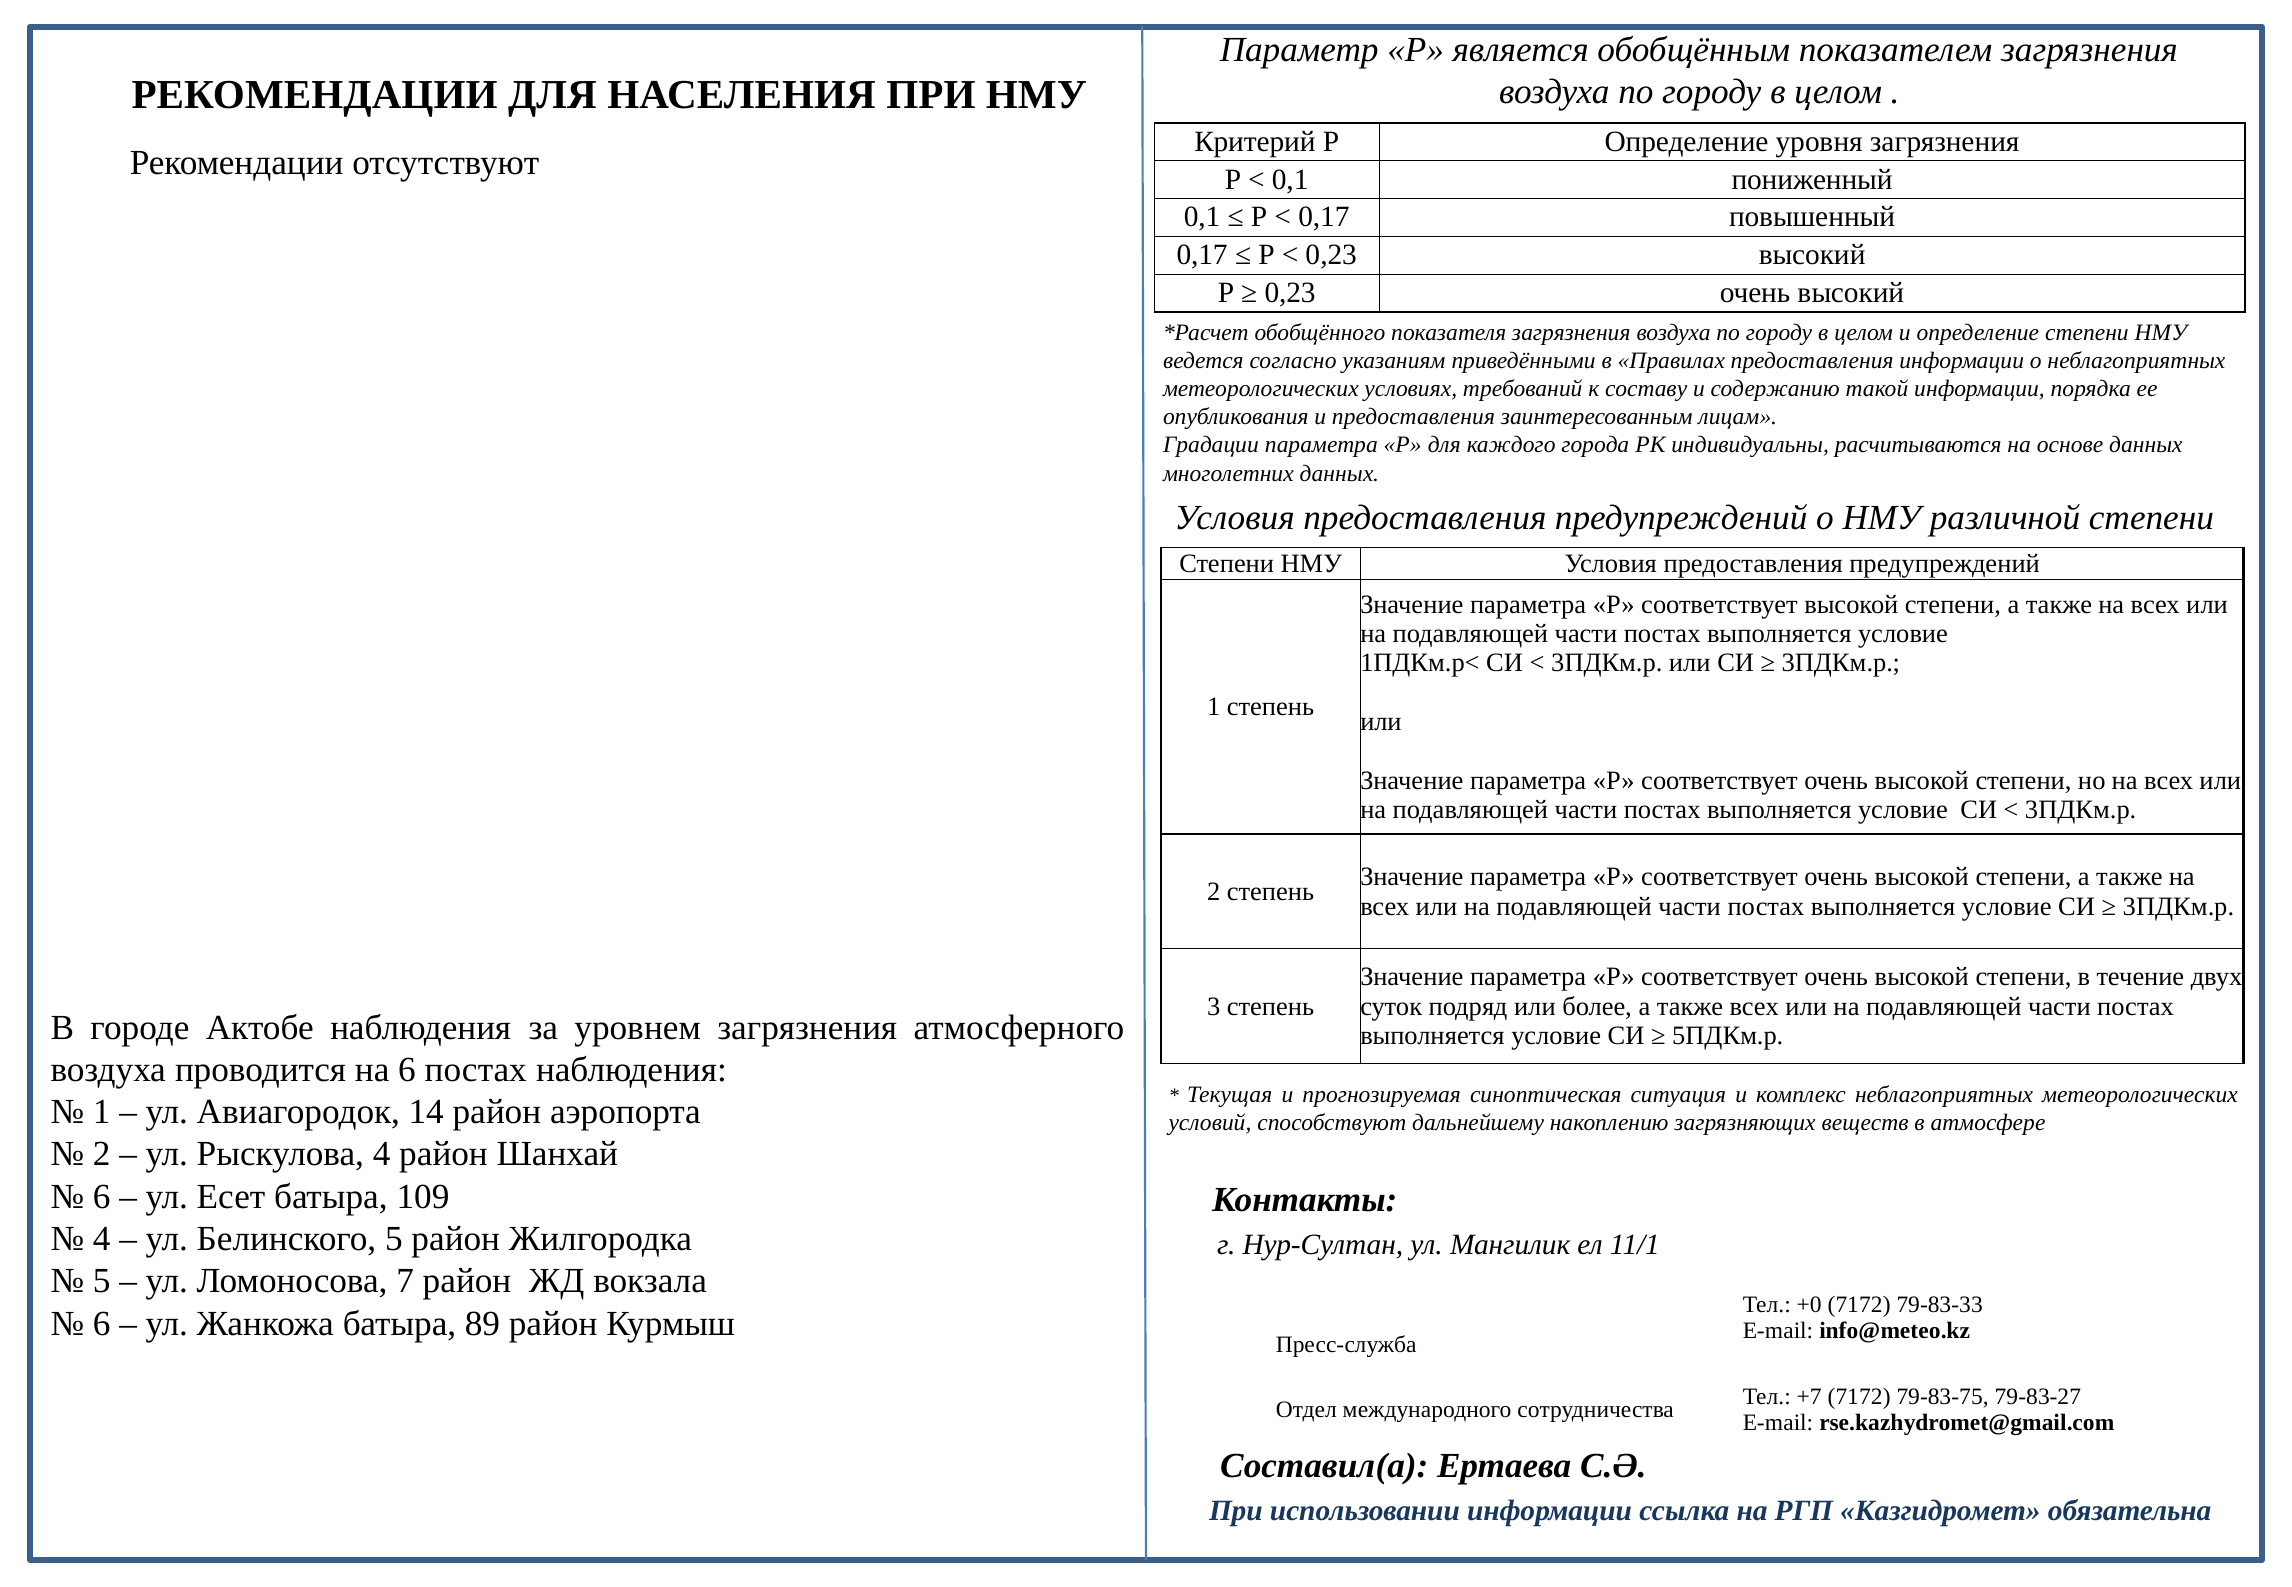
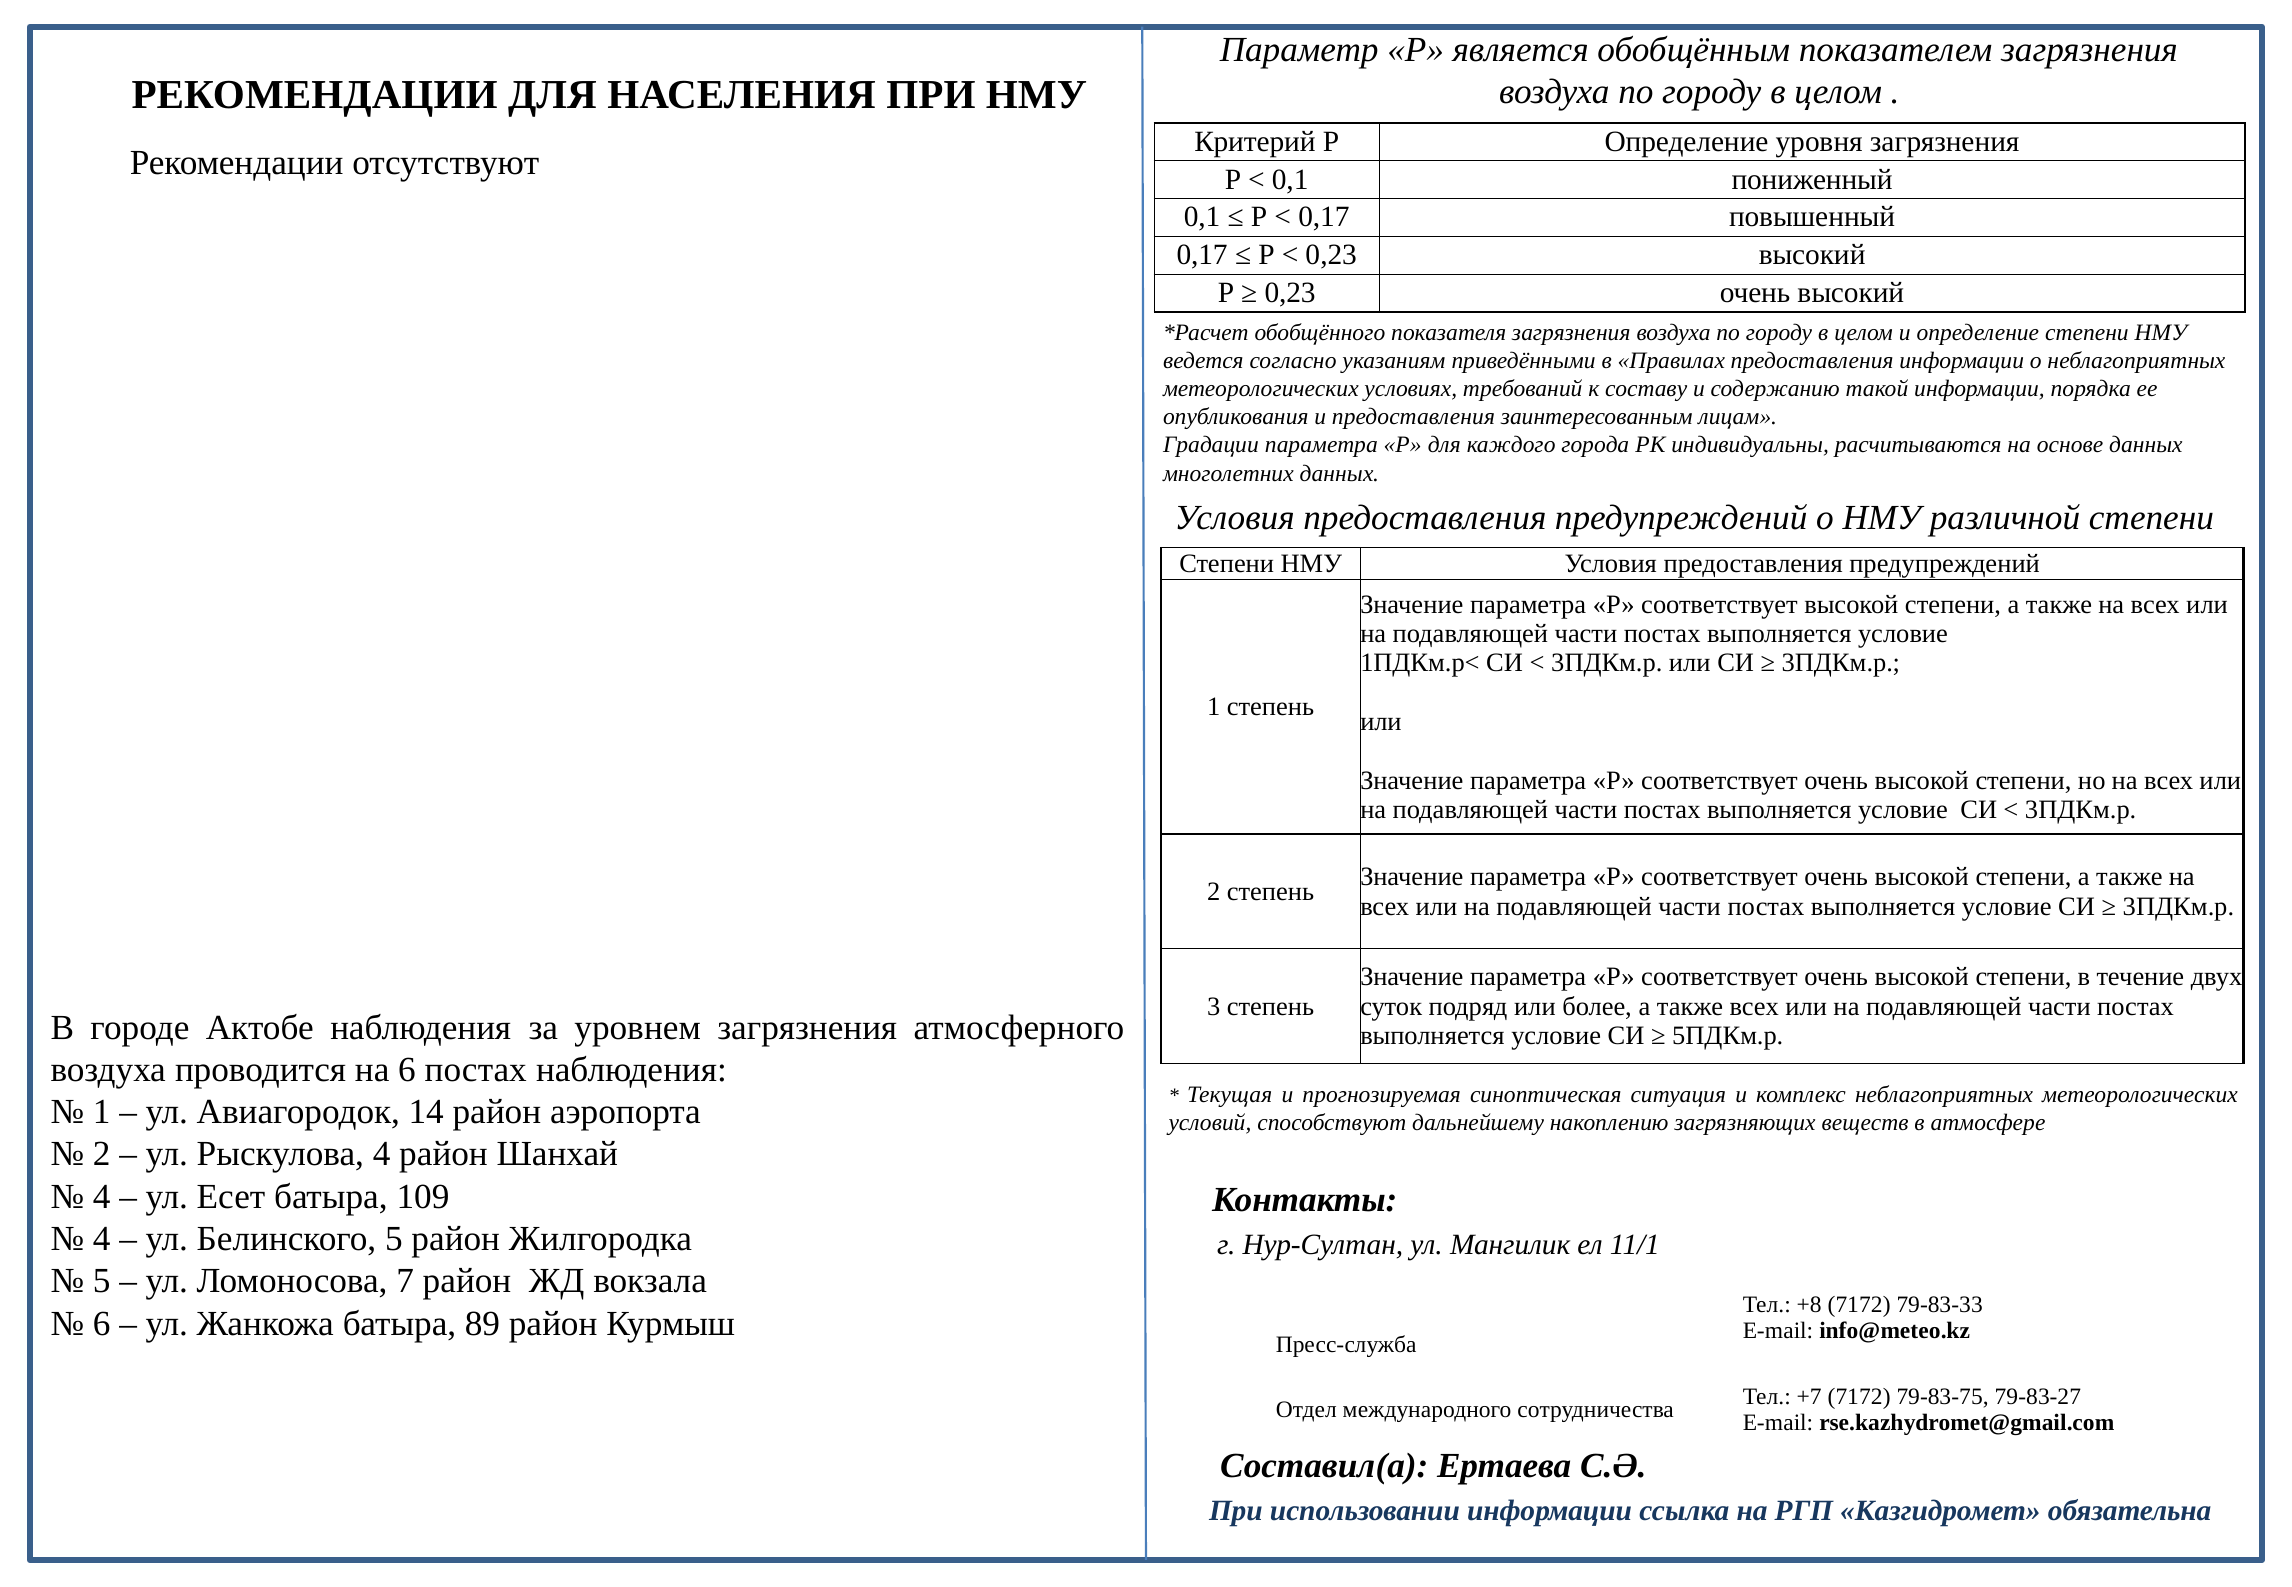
6 at (102, 1196): 6 -> 4
+0: +0 -> +8
